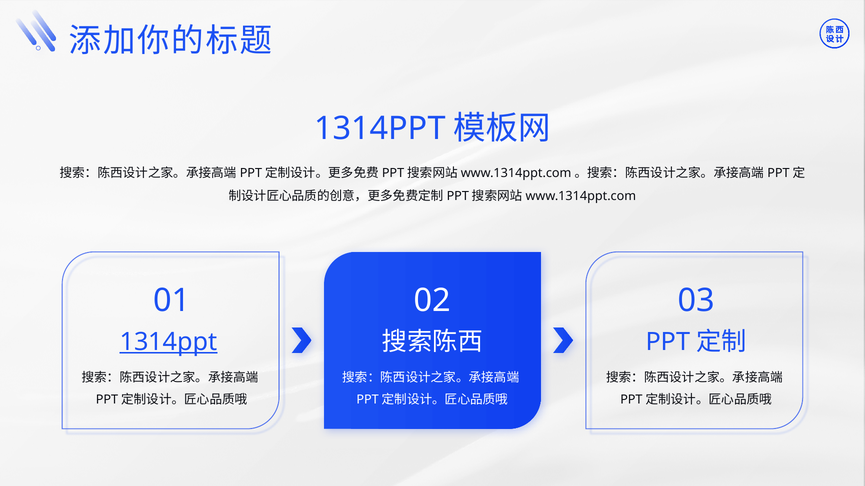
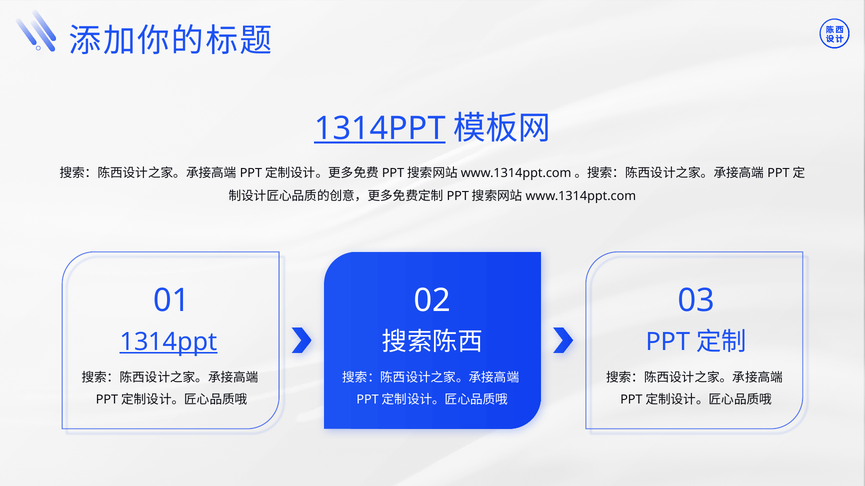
1314PPT at (380, 129) underline: none -> present
